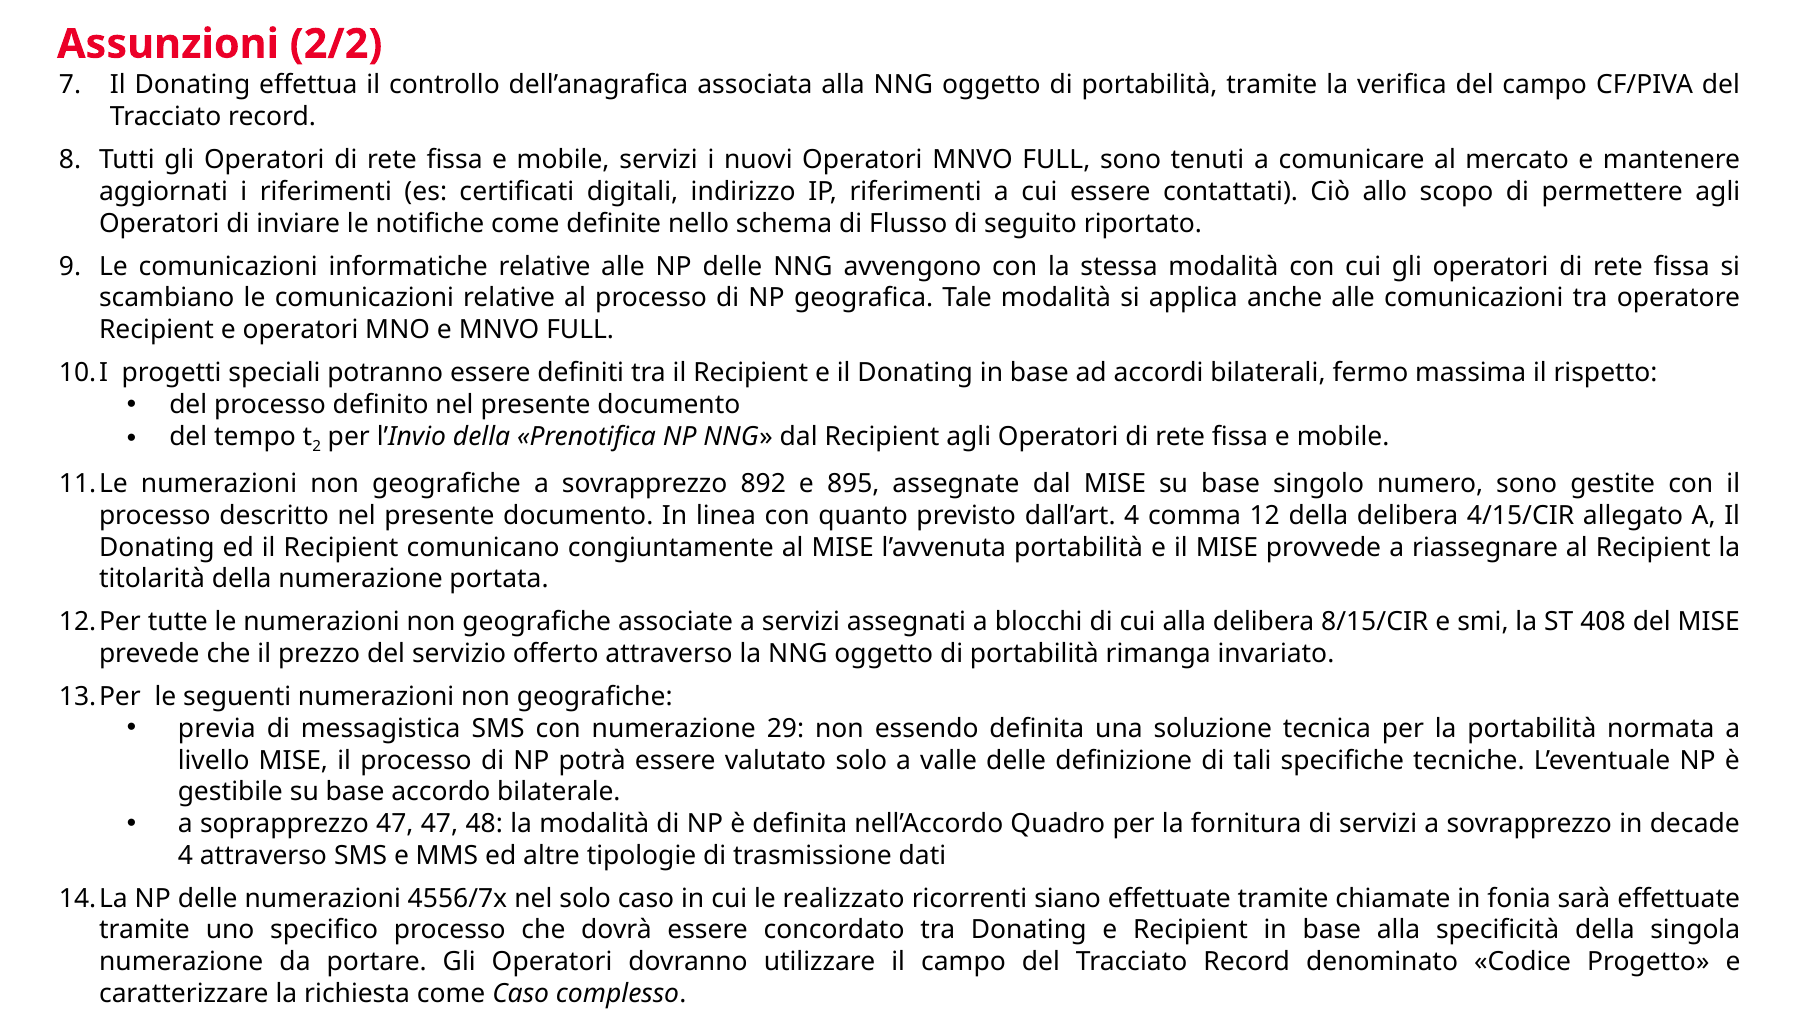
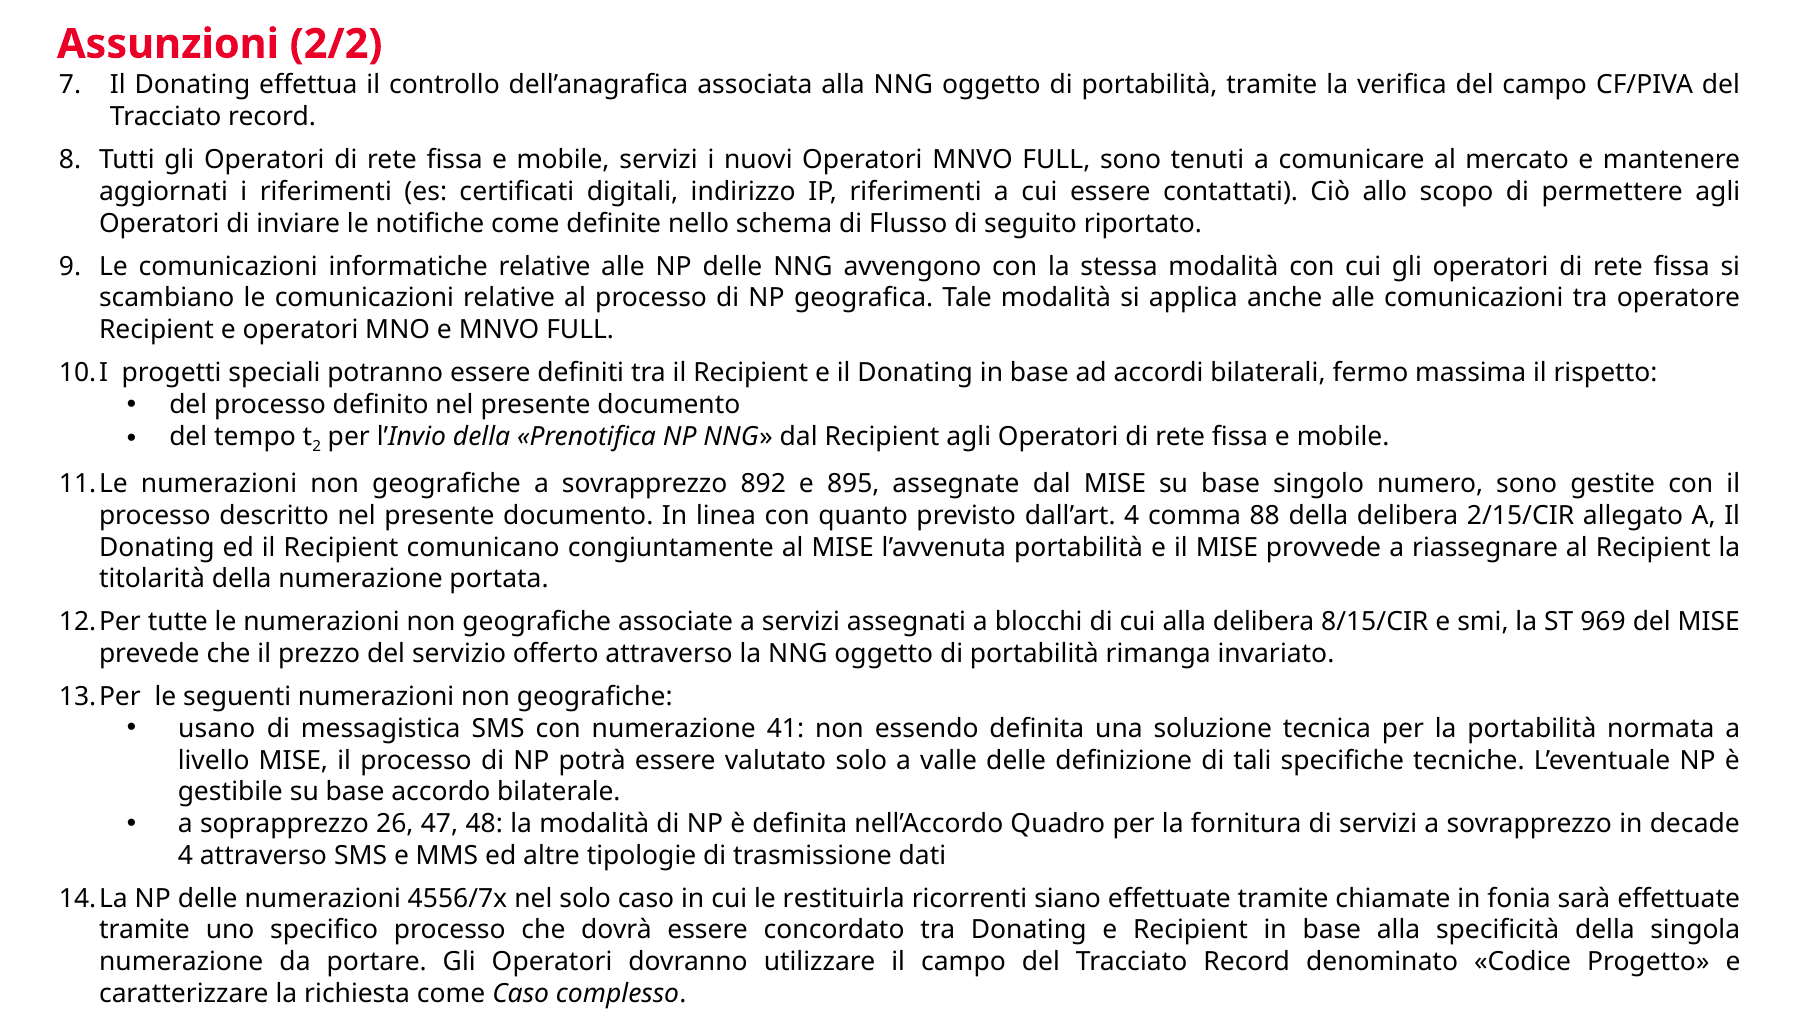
12: 12 -> 88
4/15/CIR: 4/15/CIR -> 2/15/CIR
408: 408 -> 969
previa: previa -> usano
29: 29 -> 41
soprapprezzo 47: 47 -> 26
realizzato: realizzato -> restituirla
